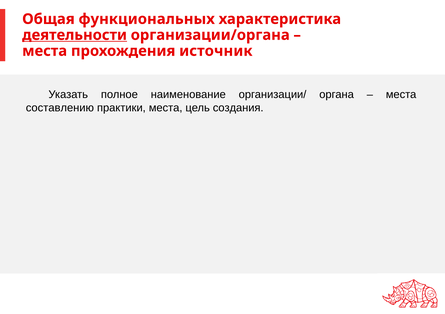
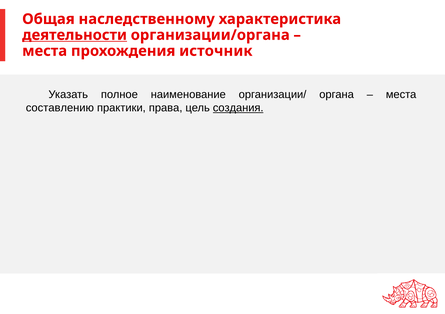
функциональных: функциональных -> наследственному
практики места: места -> права
создания underline: none -> present
